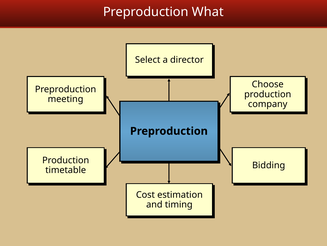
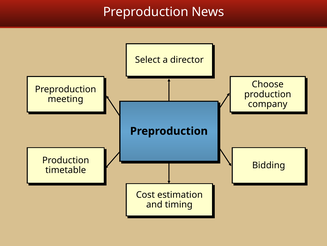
What: What -> News
